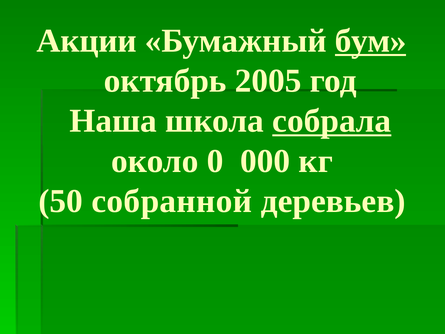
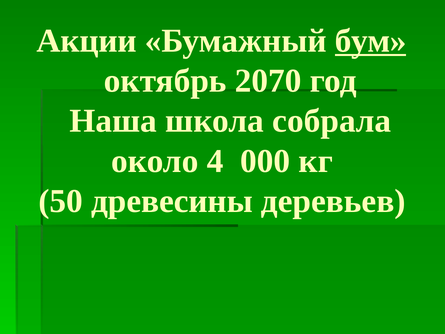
2005: 2005 -> 2070
собрала underline: present -> none
0: 0 -> 4
собранной: собранной -> древесины
